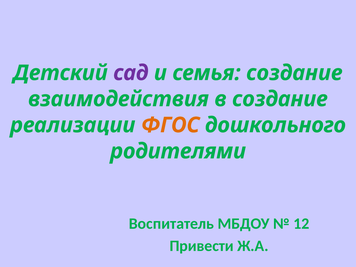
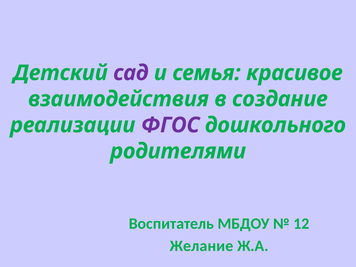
семья создание: создание -> красивое
ФГОС colour: orange -> purple
Привести: Привести -> Желание
